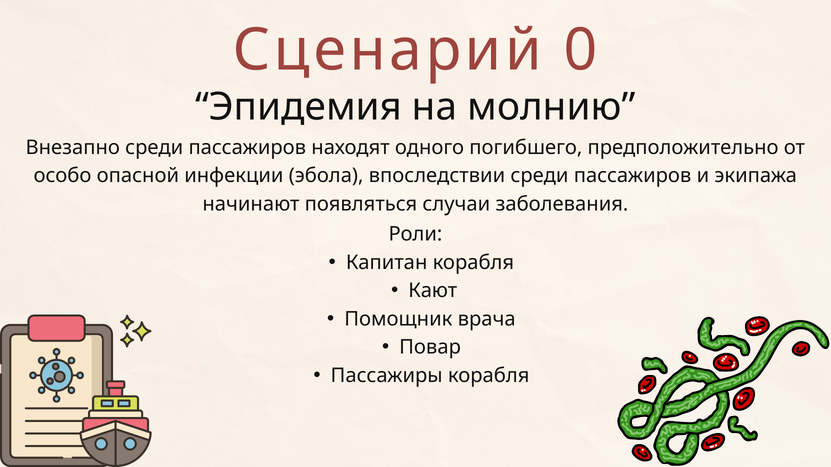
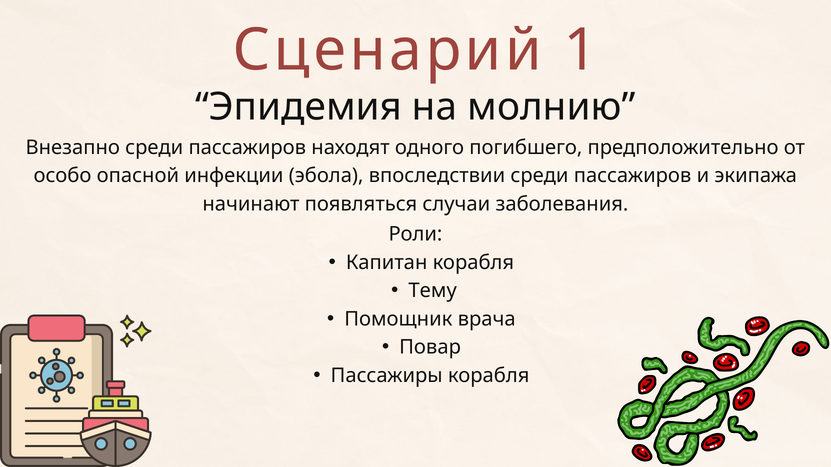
0: 0 -> 1
Кают: Кают -> Тему
